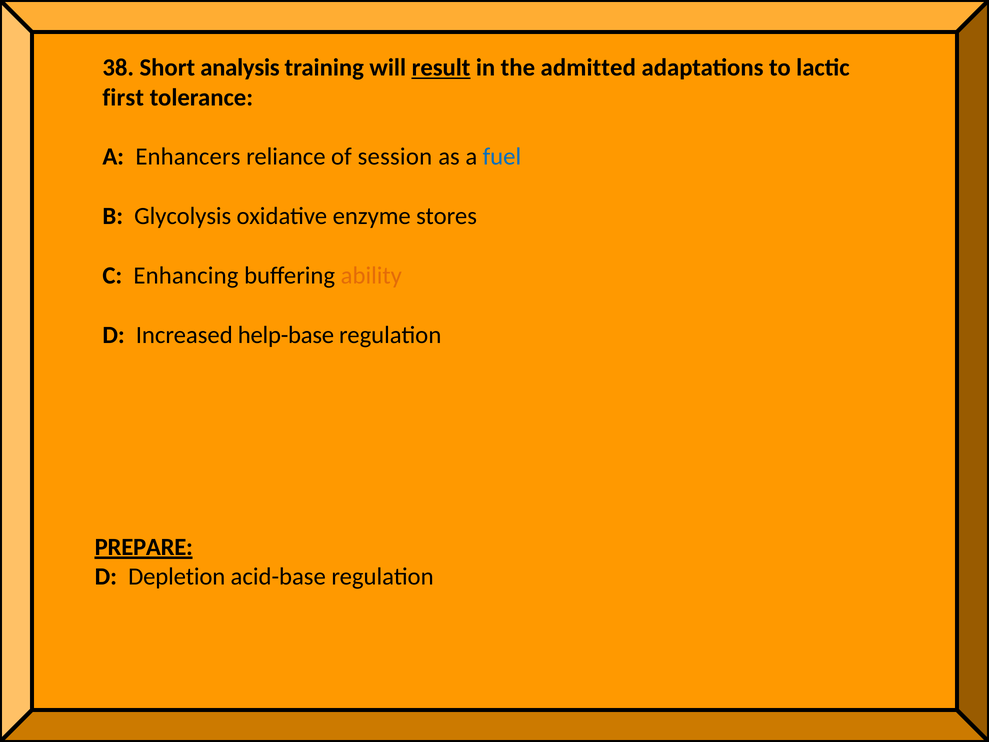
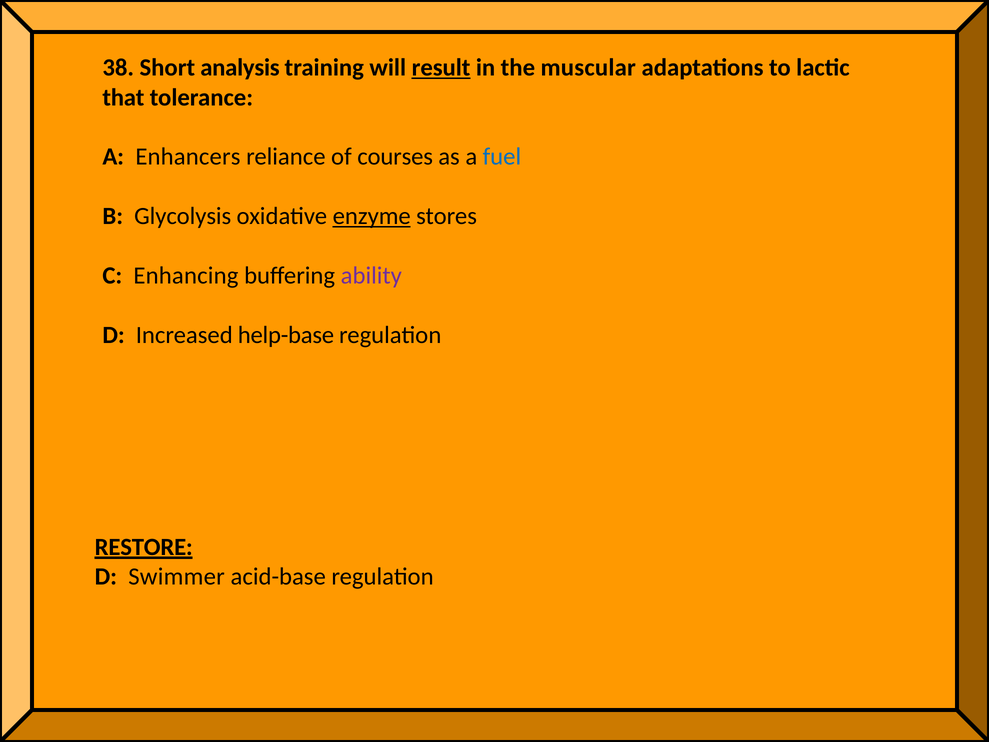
admitted: admitted -> muscular
first: first -> that
session: session -> courses
enzyme underline: none -> present
ability colour: orange -> purple
PREPARE: PREPARE -> RESTORE
Depletion: Depletion -> Swimmer
